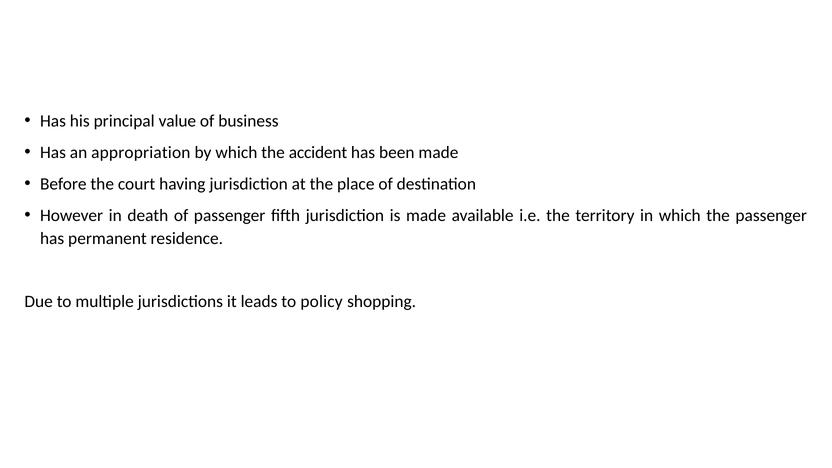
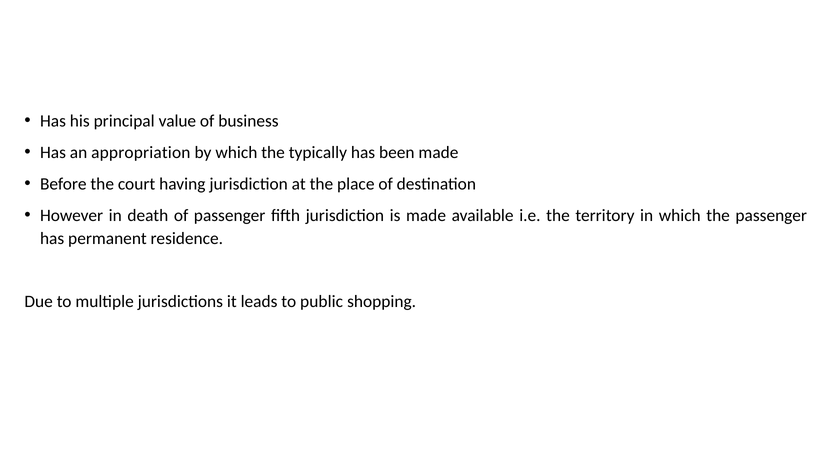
accident: accident -> typically
policy: policy -> public
